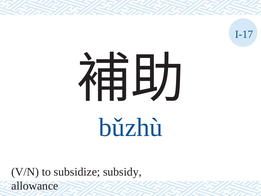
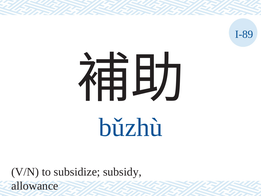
I-17: I-17 -> I-89
